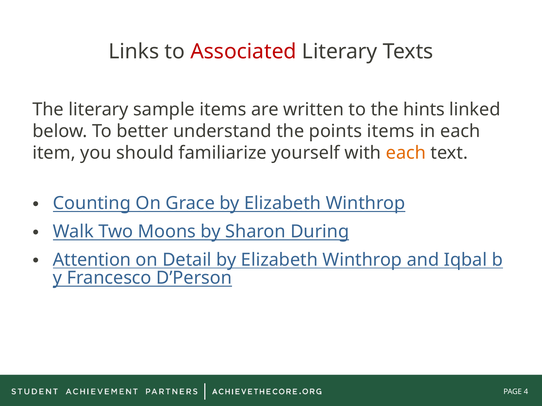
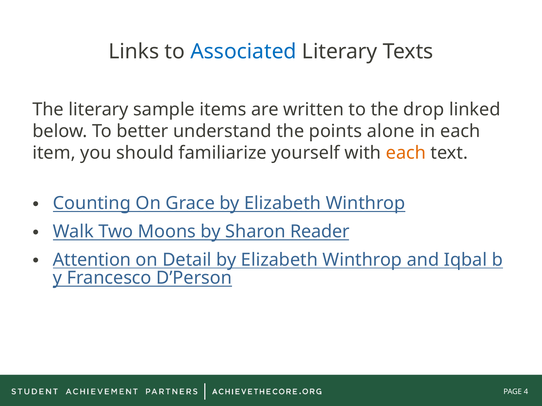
Associated colour: red -> blue
hints: hints -> drop
points items: items -> alone
During: During -> Reader
